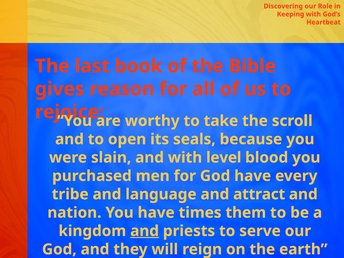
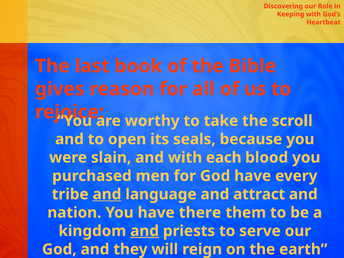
level: level -> each
and at (107, 194) underline: none -> present
times: times -> there
